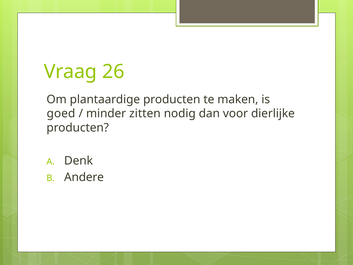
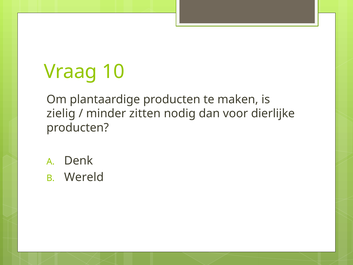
26: 26 -> 10
goed: goed -> zielig
Andere: Andere -> Wereld
